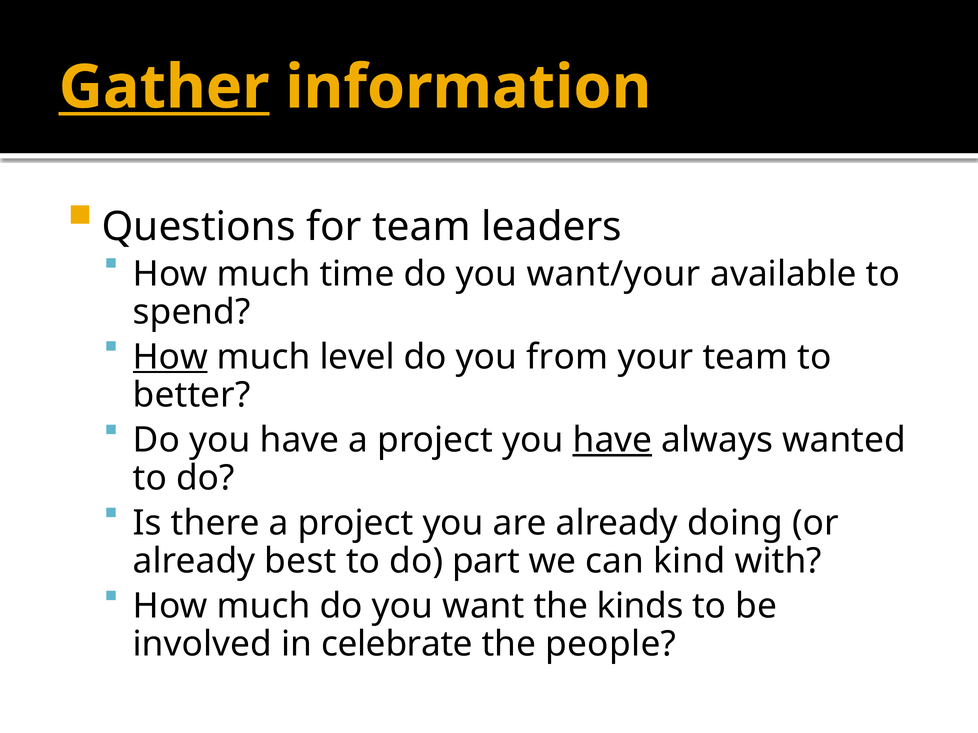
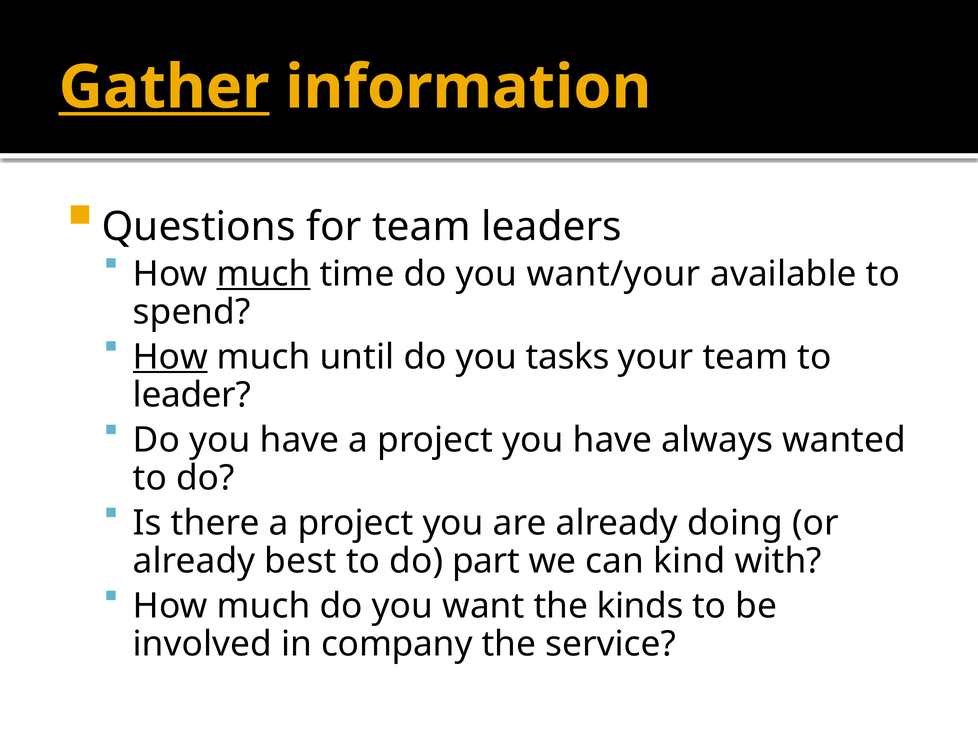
much at (264, 274) underline: none -> present
level: level -> until
from: from -> tasks
better: better -> leader
have at (612, 440) underline: present -> none
celebrate: celebrate -> company
people: people -> service
